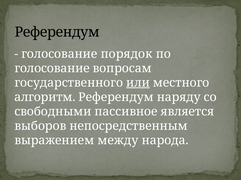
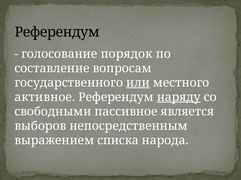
голосование at (52, 69): голосование -> составление
алгоритм: алгоритм -> активное
наряду underline: none -> present
между: между -> списка
